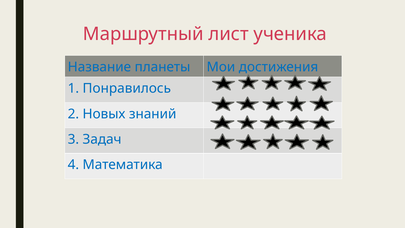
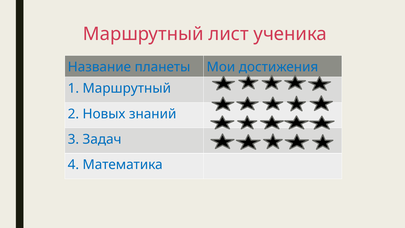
1 Понравилось: Понравилось -> Маршрутный
